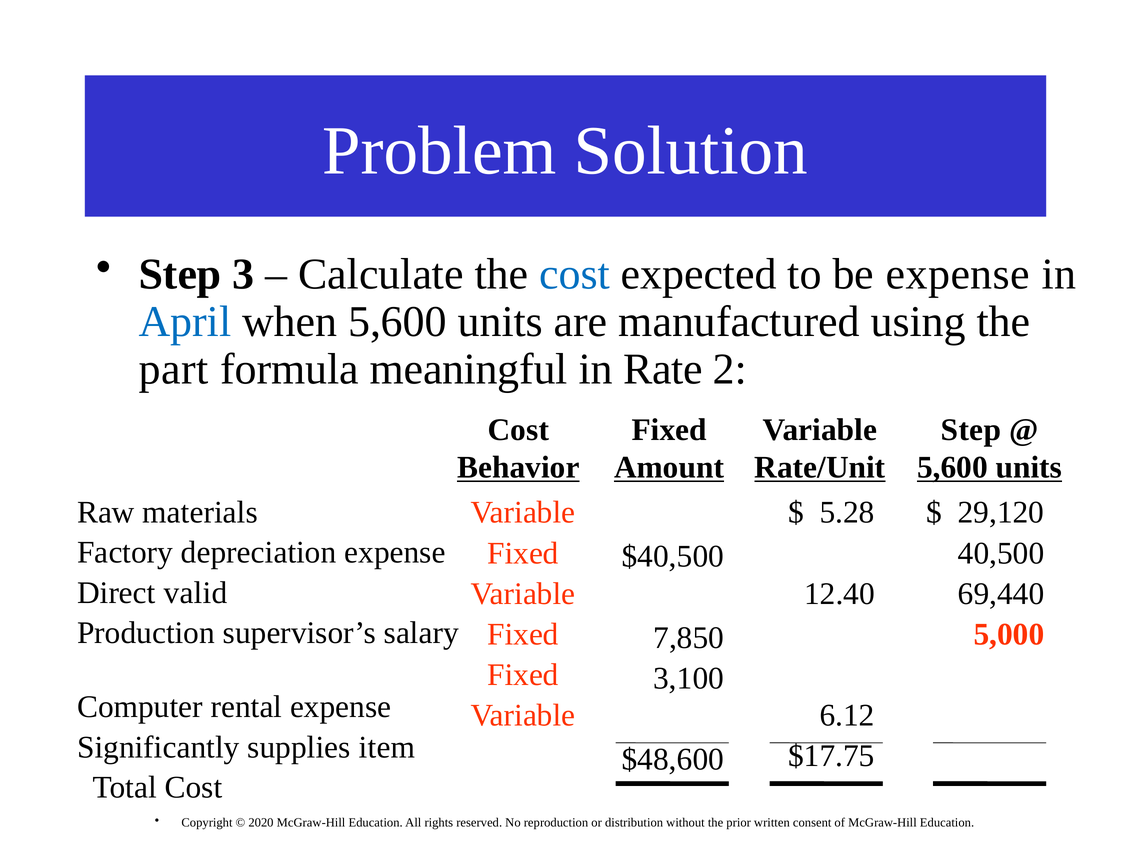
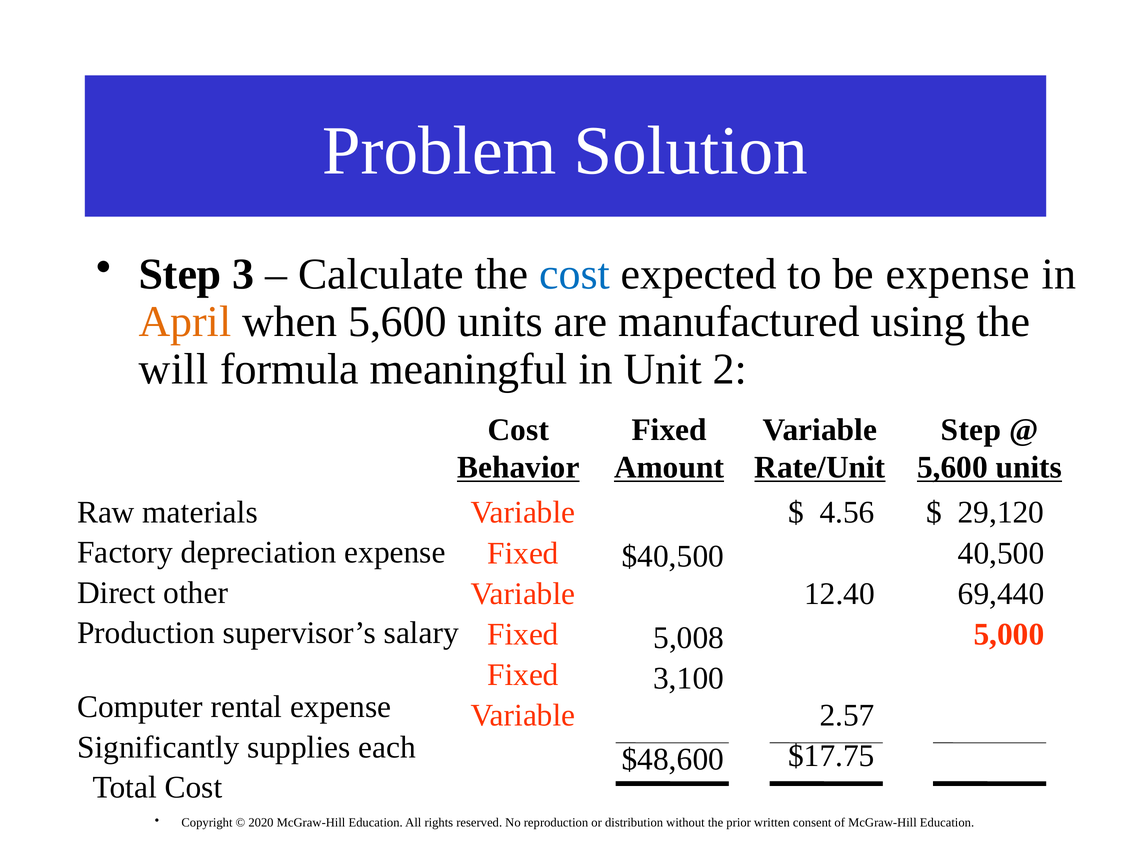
April colour: blue -> orange
part: part -> will
Rate: Rate -> Unit
5.28: 5.28 -> 4.56
valid: valid -> other
7,850: 7,850 -> 5,008
6.12: 6.12 -> 2.57
item: item -> each
